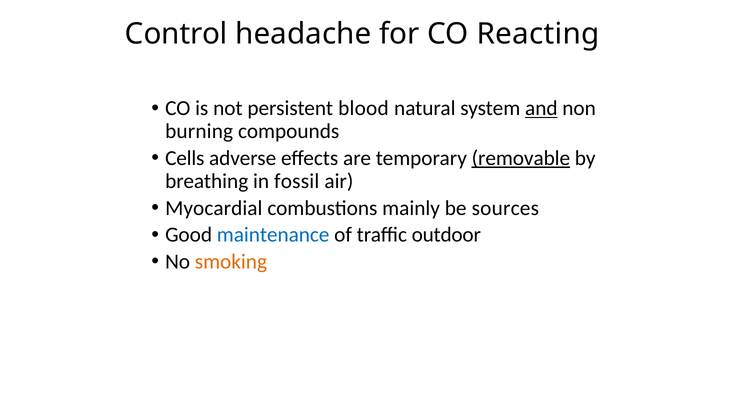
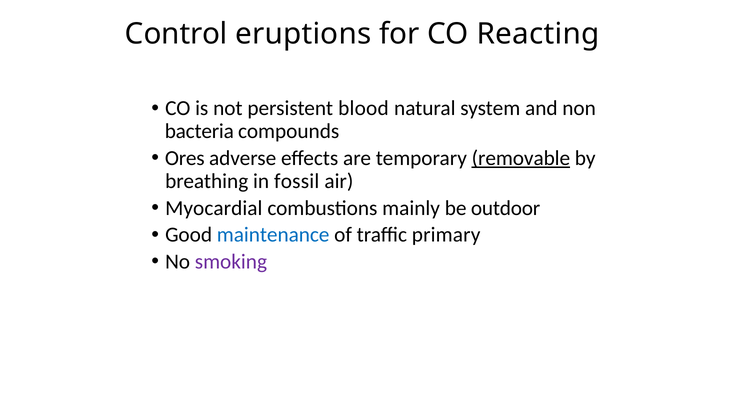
headache: headache -> eruptions
and underline: present -> none
burning: burning -> bacteria
Cells: Cells -> Ores
sources: sources -> outdoor
outdoor: outdoor -> primary
smoking colour: orange -> purple
